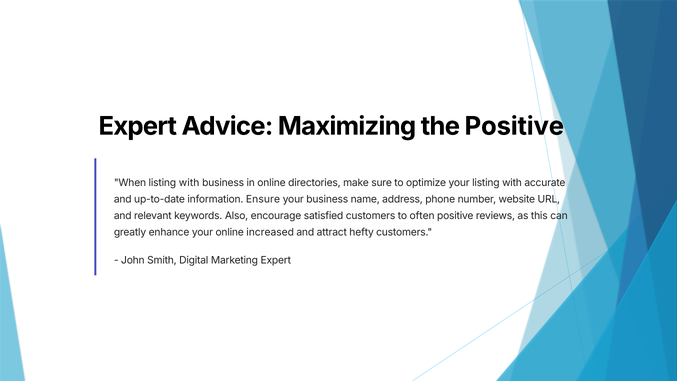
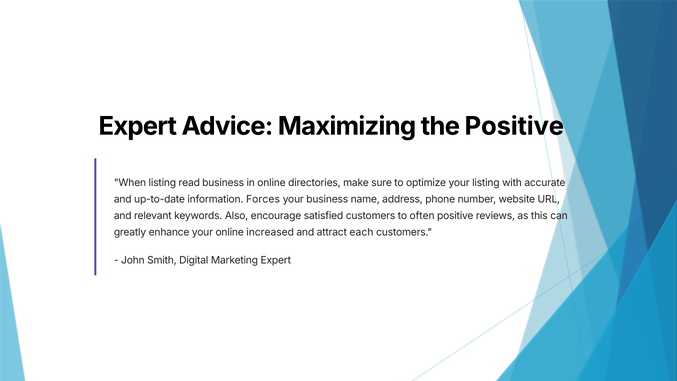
When listing with: with -> read
Ensure: Ensure -> Forces
hefty: hefty -> each
